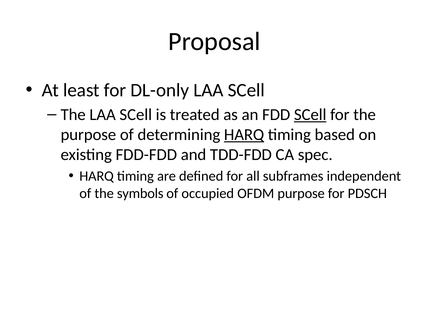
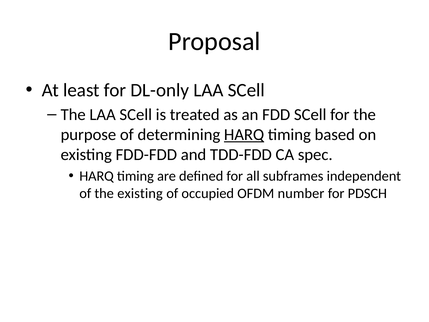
SCell at (310, 115) underline: present -> none
the symbols: symbols -> existing
OFDM purpose: purpose -> number
